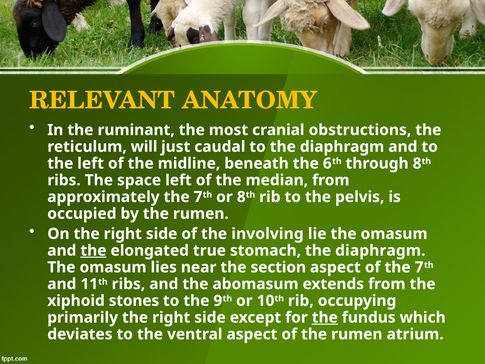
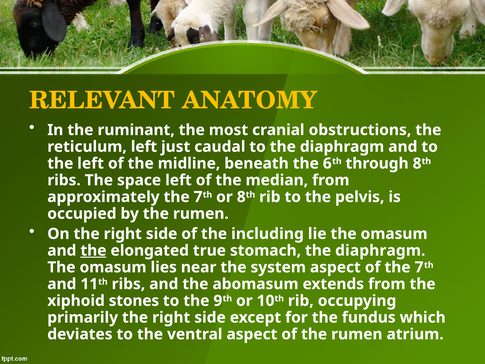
reticulum will: will -> left
involving: involving -> including
section: section -> system
the at (325, 317) underline: present -> none
